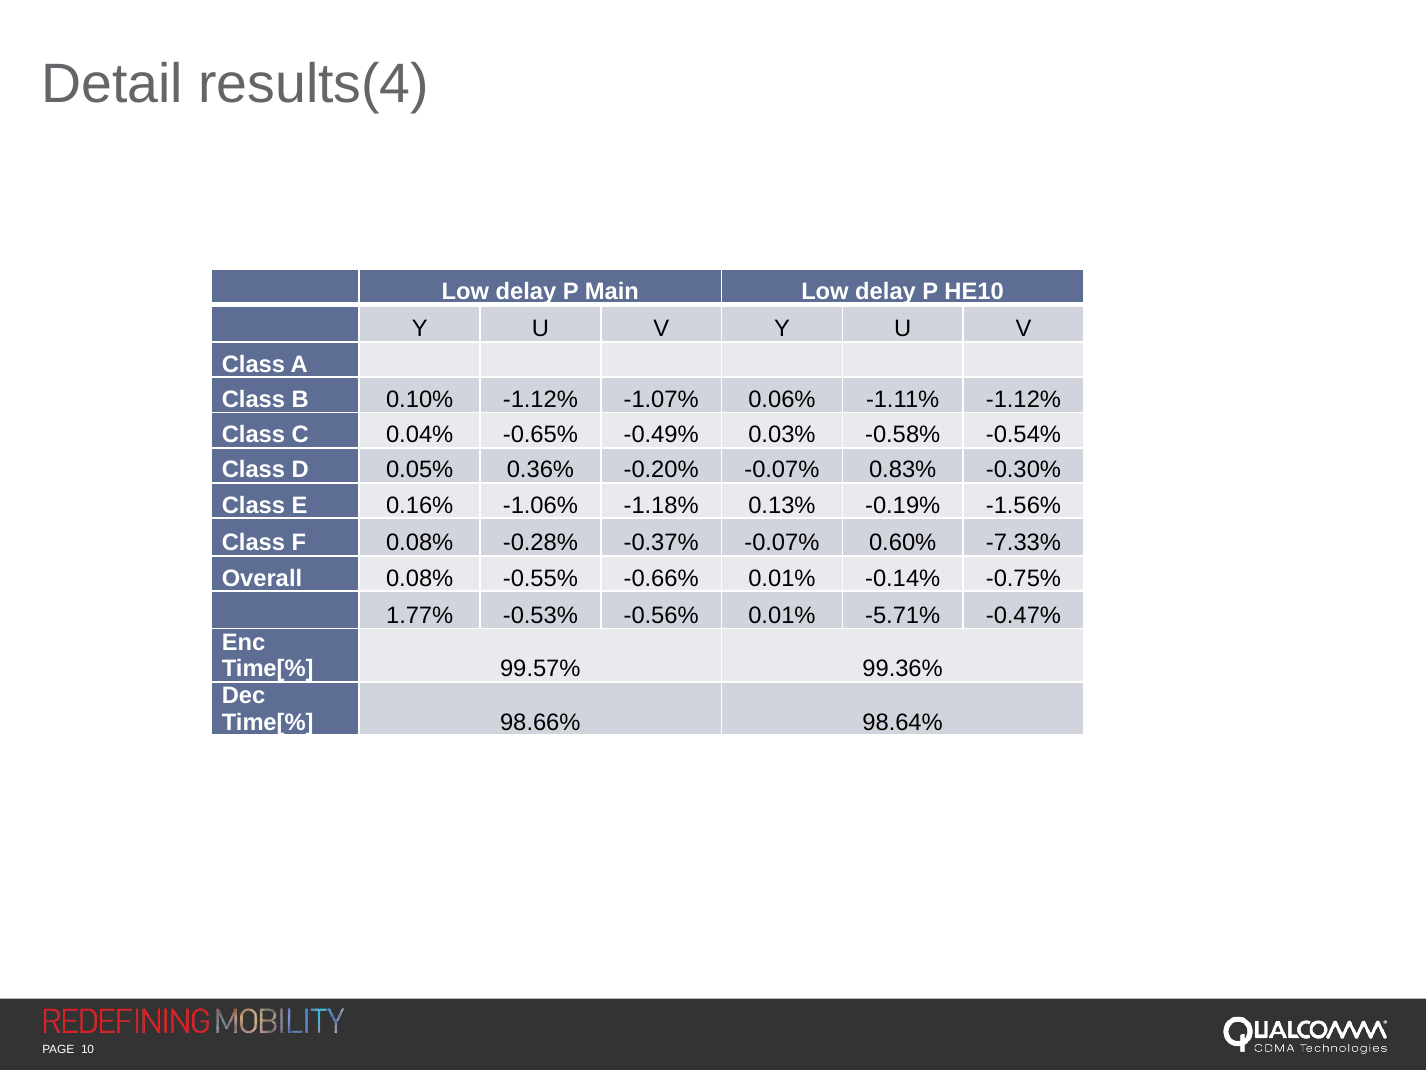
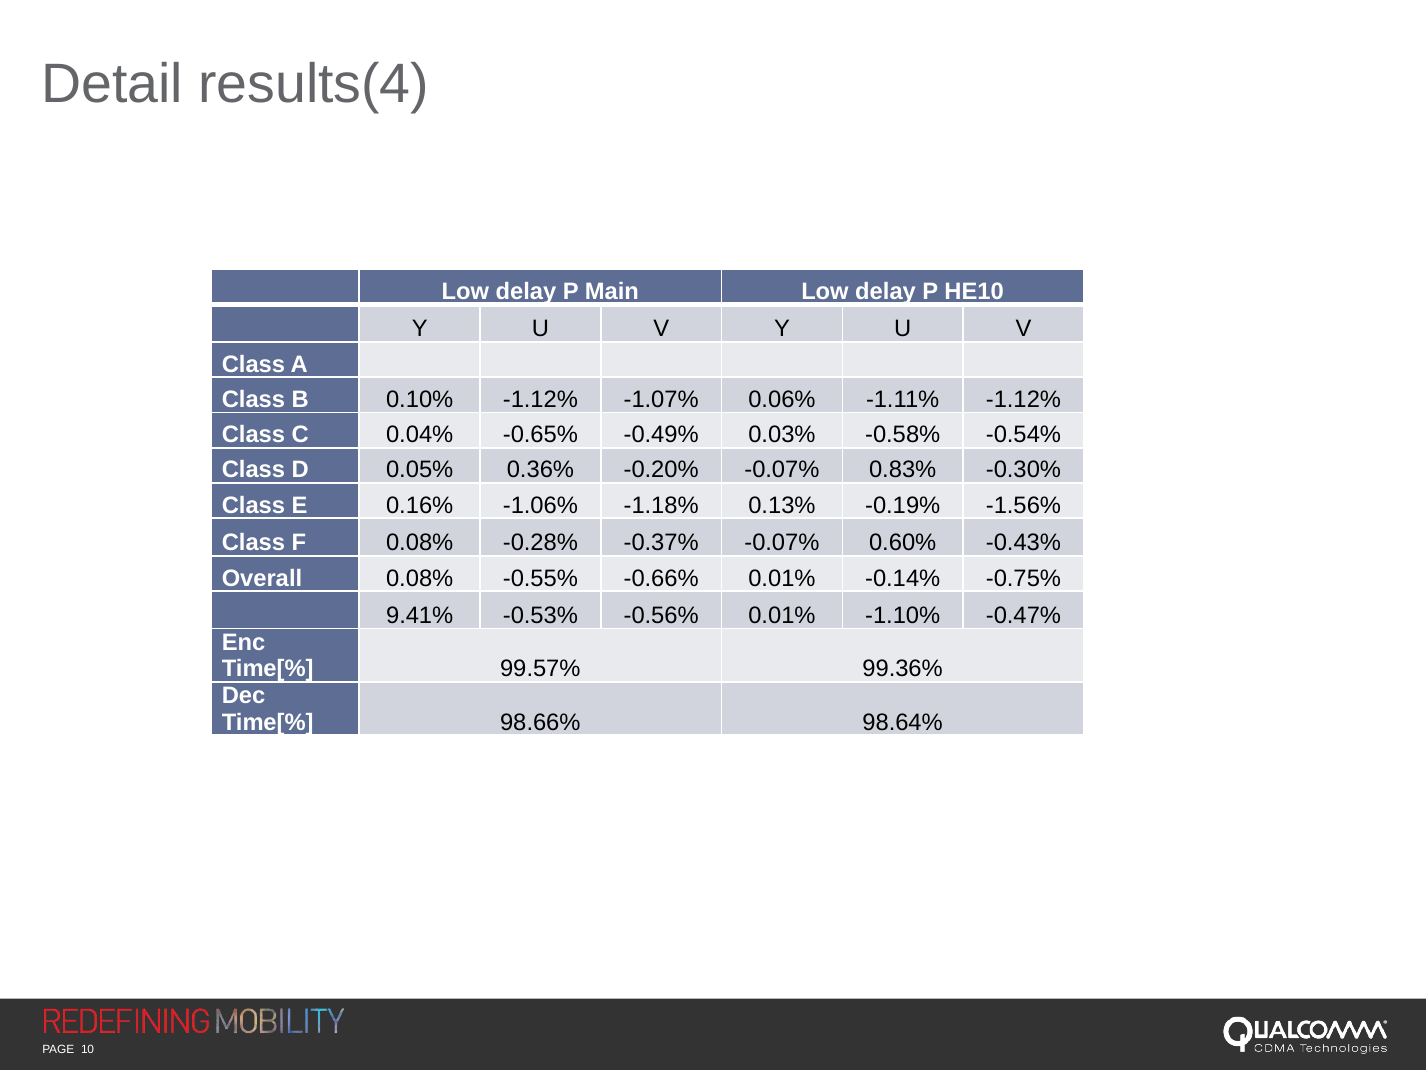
-7.33%: -7.33% -> -0.43%
1.77%: 1.77% -> 9.41%
-5.71%: -5.71% -> -1.10%
